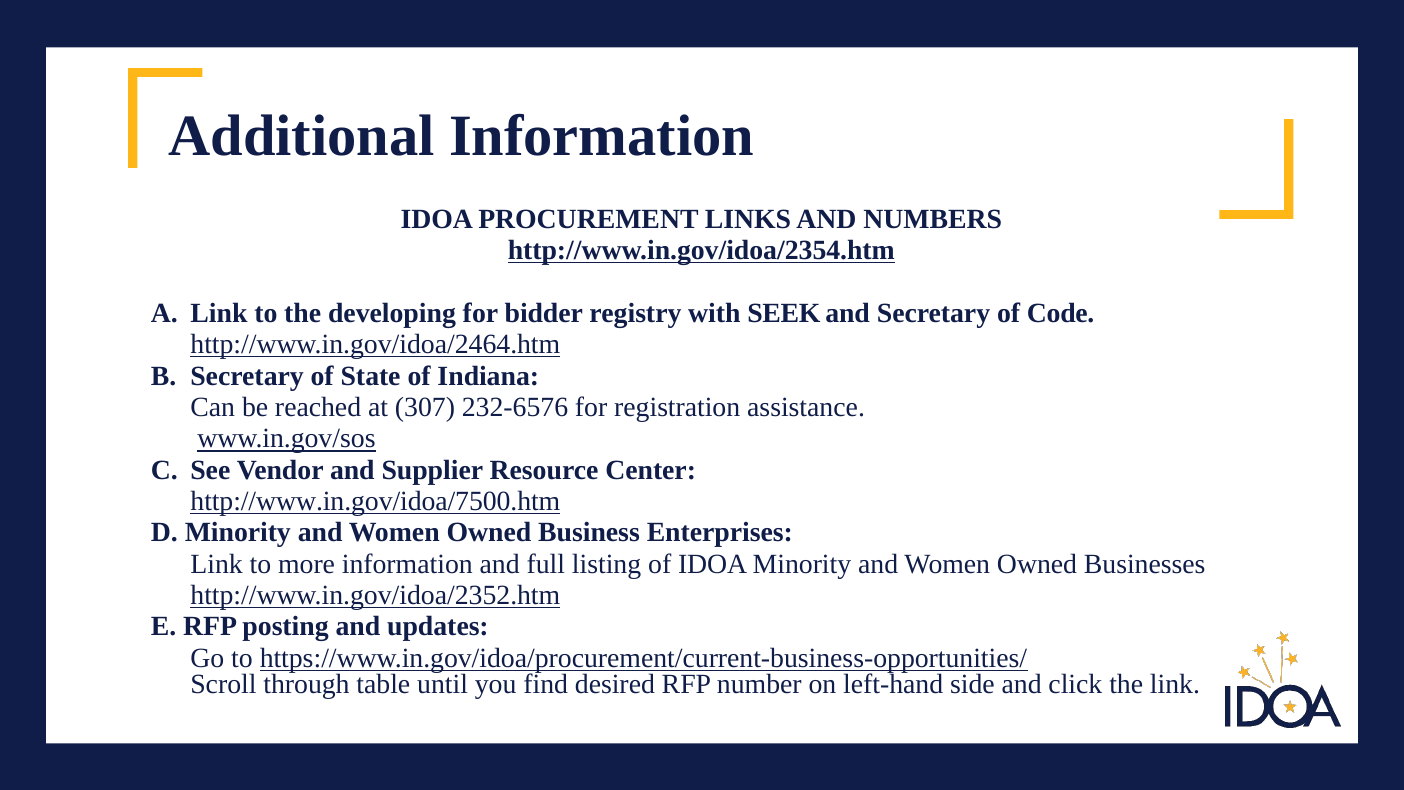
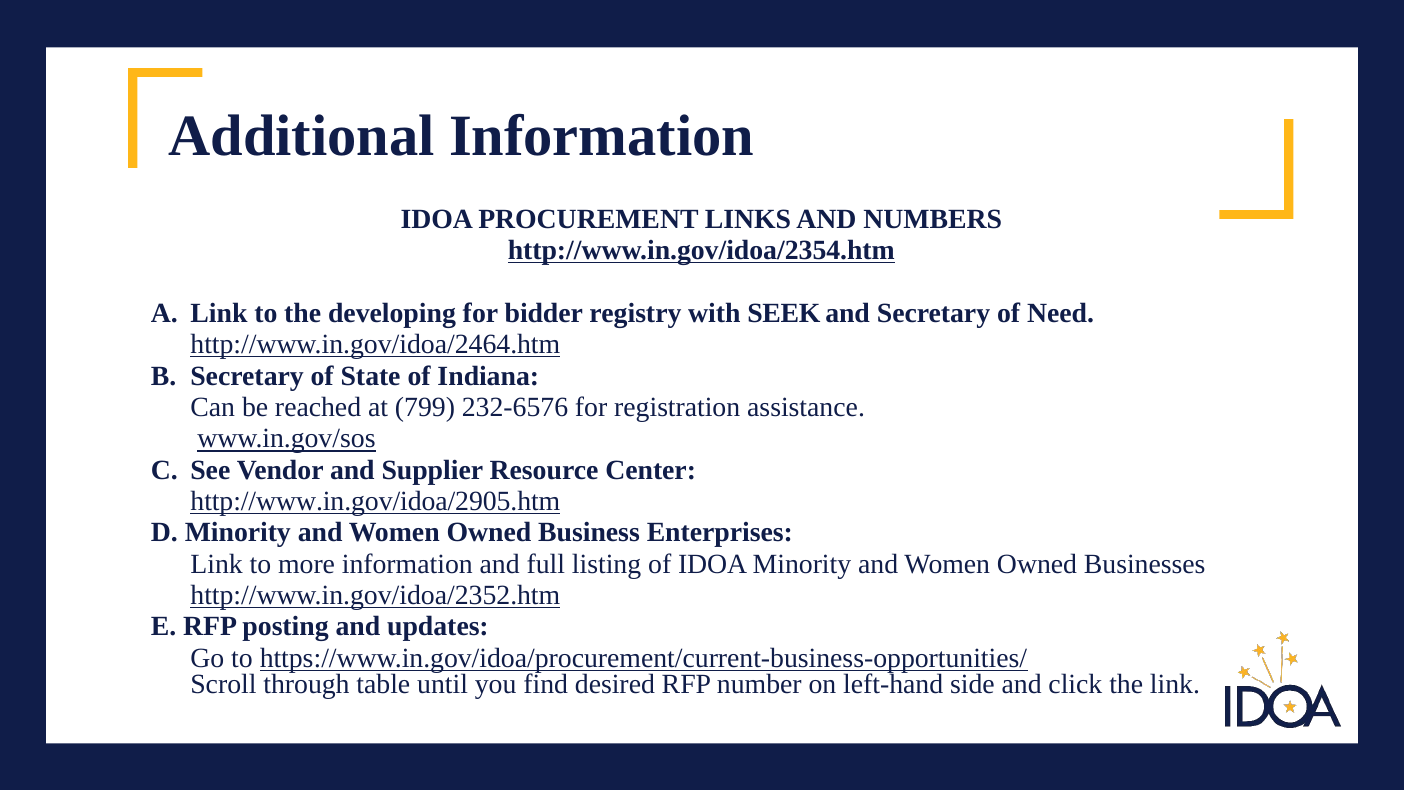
Code: Code -> Need
307: 307 -> 799
http://www.in.gov/idoa/7500.htm: http://www.in.gov/idoa/7500.htm -> http://www.in.gov/idoa/2905.htm
